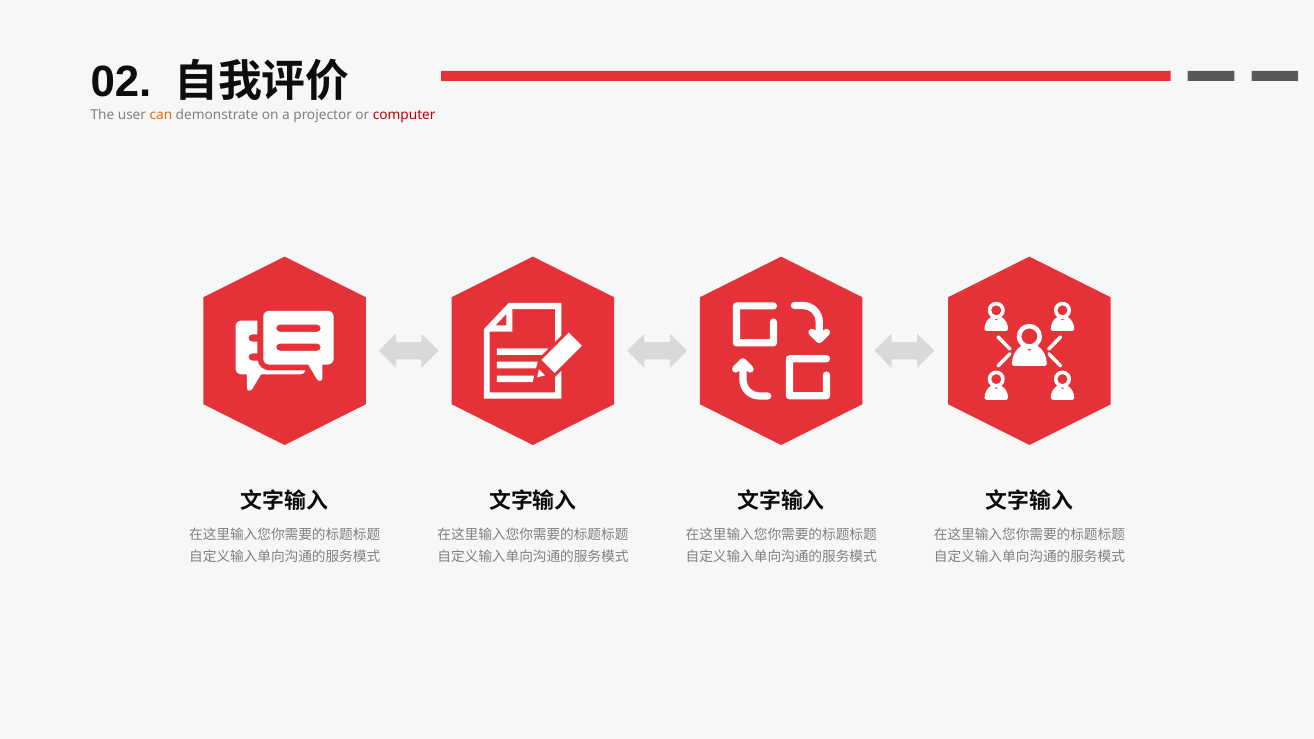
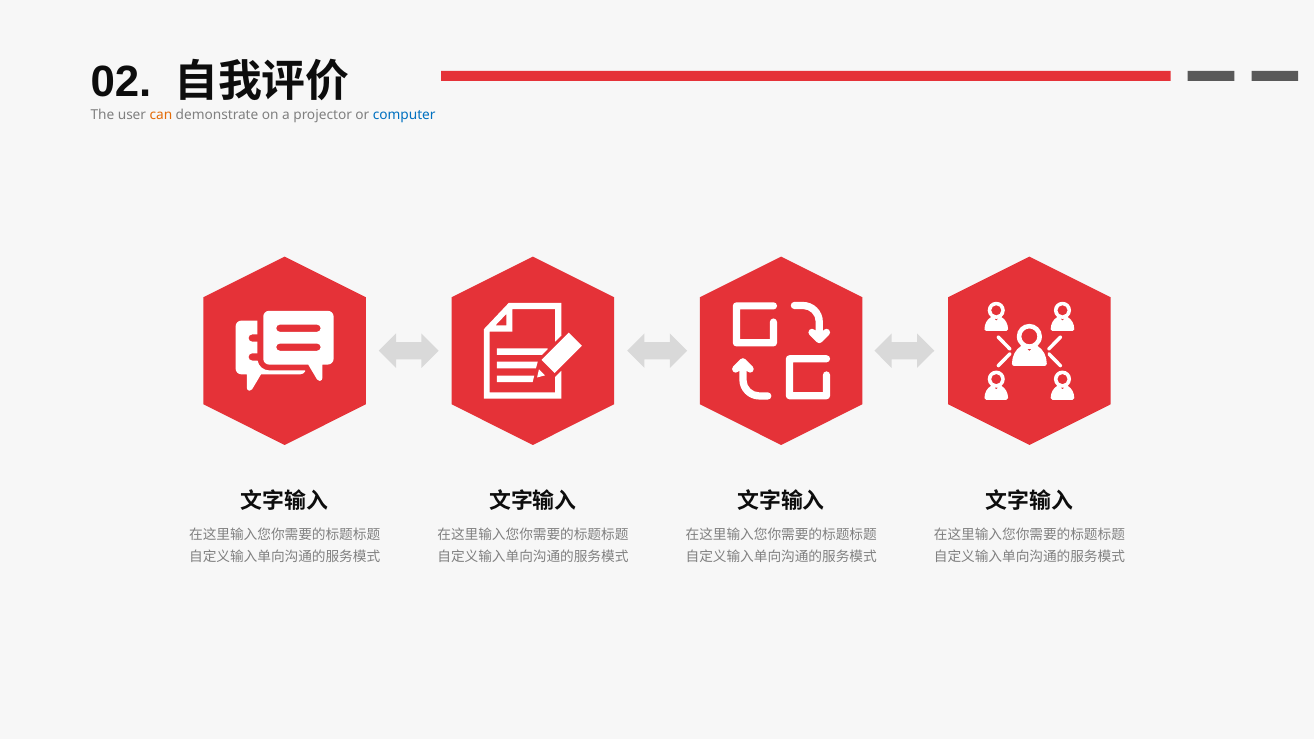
computer colour: red -> blue
